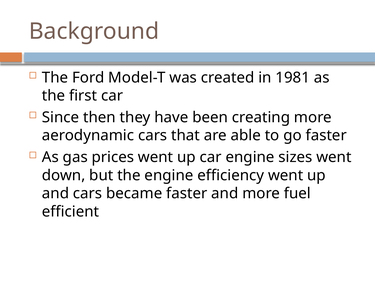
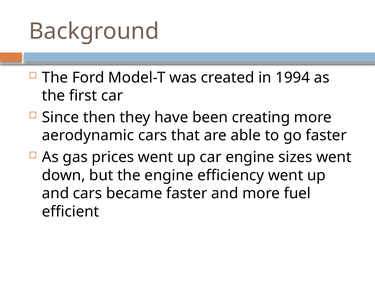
1981: 1981 -> 1994
